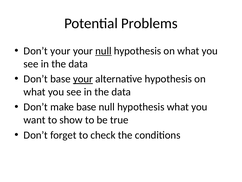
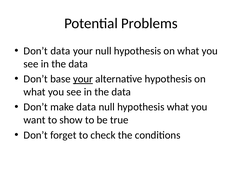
Don’t your: your -> data
null at (103, 51) underline: present -> none
make base: base -> data
